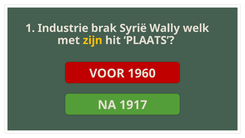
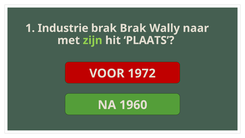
brak Syrië: Syrië -> Brak
welk: welk -> naar
zijn colour: yellow -> light green
1960: 1960 -> 1972
1917: 1917 -> 1960
